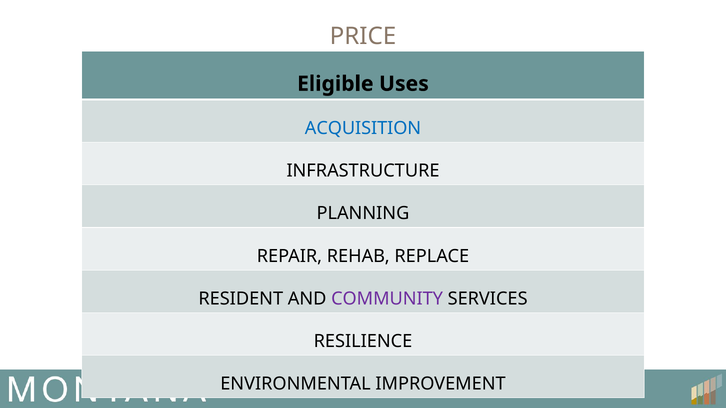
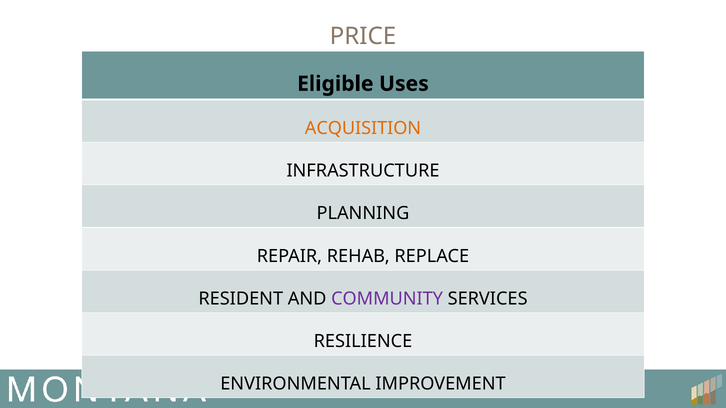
ACQUISITION colour: blue -> orange
